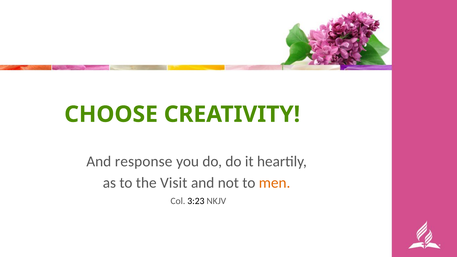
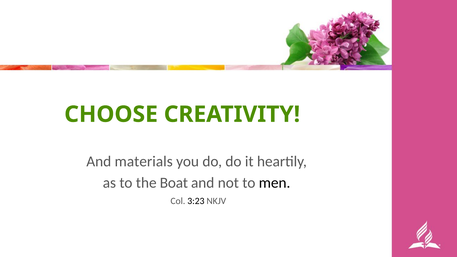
response: response -> materials
Visit: Visit -> Boat
men colour: orange -> black
